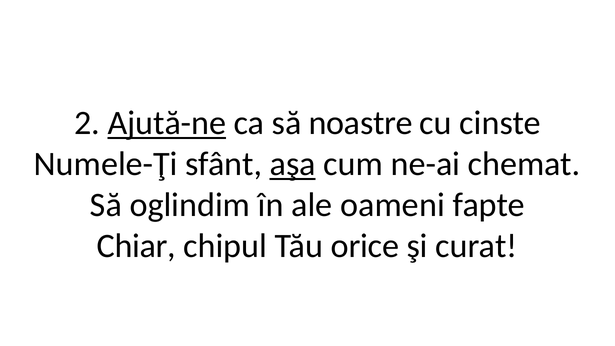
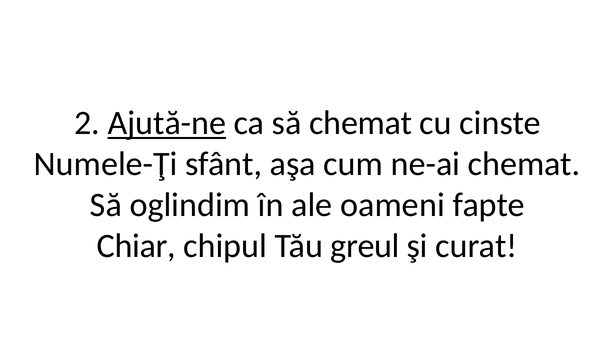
să noastre: noastre -> chemat
aşa underline: present -> none
orice: orice -> greul
